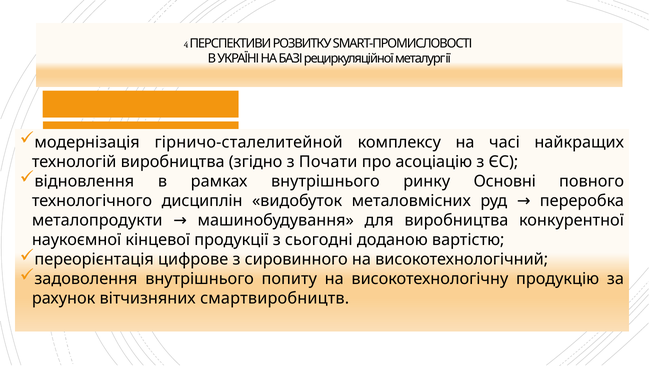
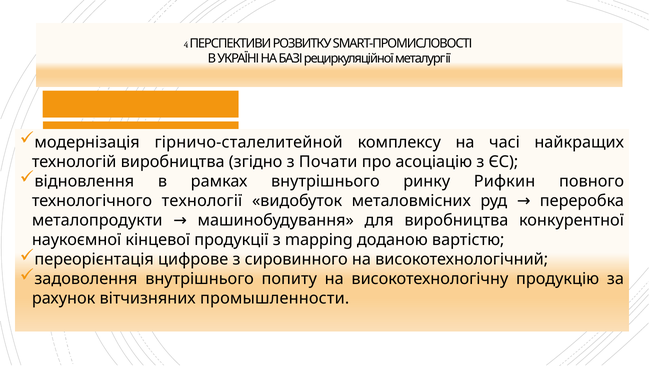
Основні: Основні -> Рифкин
дисциплін: дисциплін -> технології
сьогодні: сьогодні -> mapping
смартвиробництв: смартвиробництв -> промышленности
